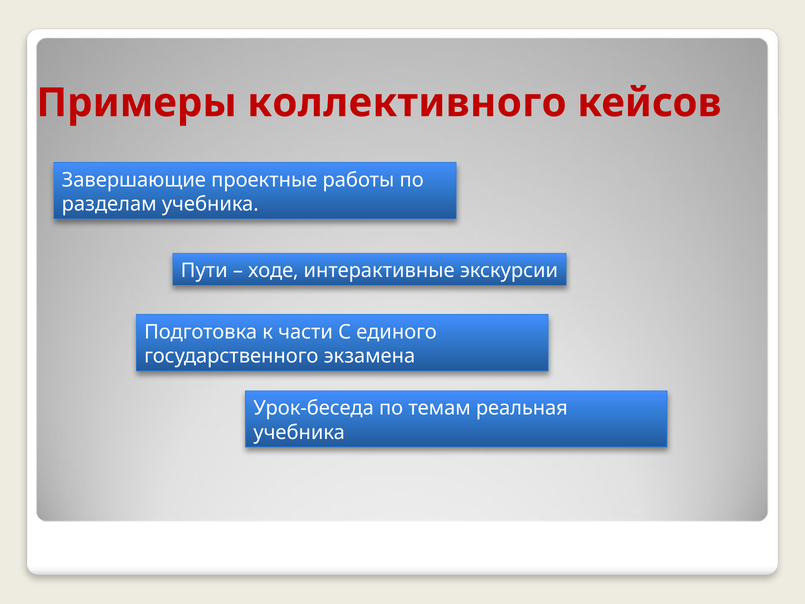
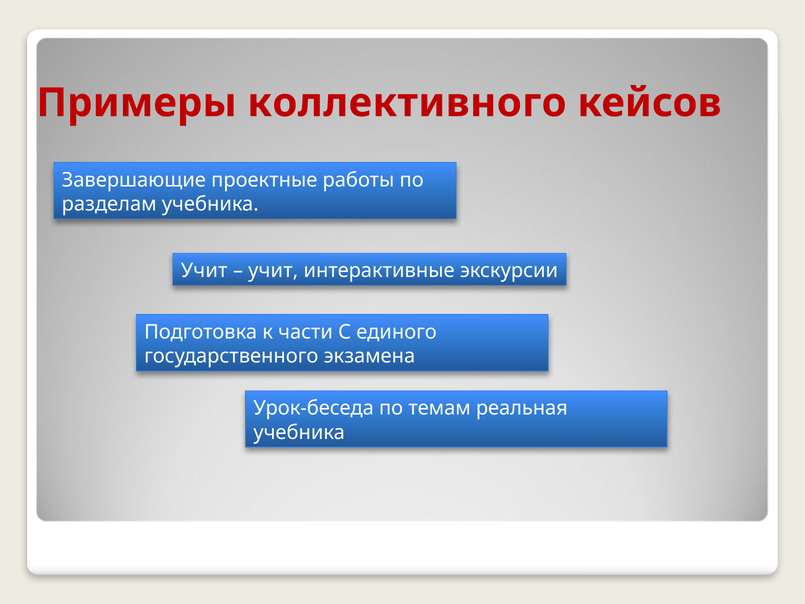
Пути at (204, 271): Пути -> Учит
ходе at (273, 271): ходе -> учит
